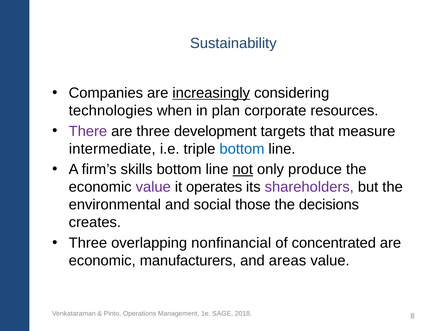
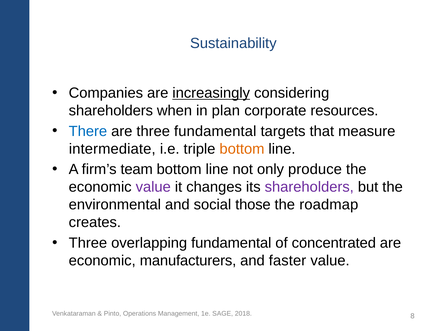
technologies at (111, 111): technologies -> shareholders
There colour: purple -> blue
three development: development -> fundamental
bottom at (242, 149) colour: blue -> orange
skills: skills -> team
not underline: present -> none
operates: operates -> changes
decisions: decisions -> roadmap
overlapping nonfinancial: nonfinancial -> fundamental
areas: areas -> faster
